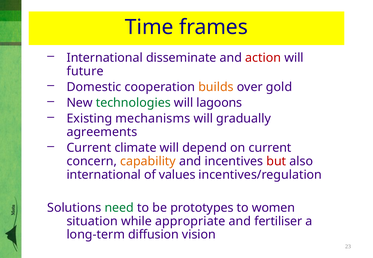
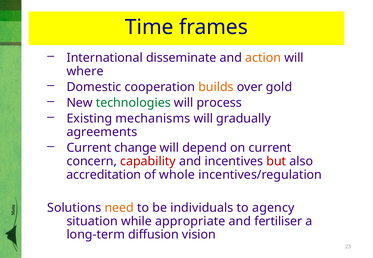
action colour: red -> orange
future: future -> where
lagoons: lagoons -> process
climate: climate -> change
capability colour: orange -> red
international at (104, 175): international -> accreditation
values: values -> whole
need colour: green -> orange
prototypes: prototypes -> individuals
women: women -> agency
